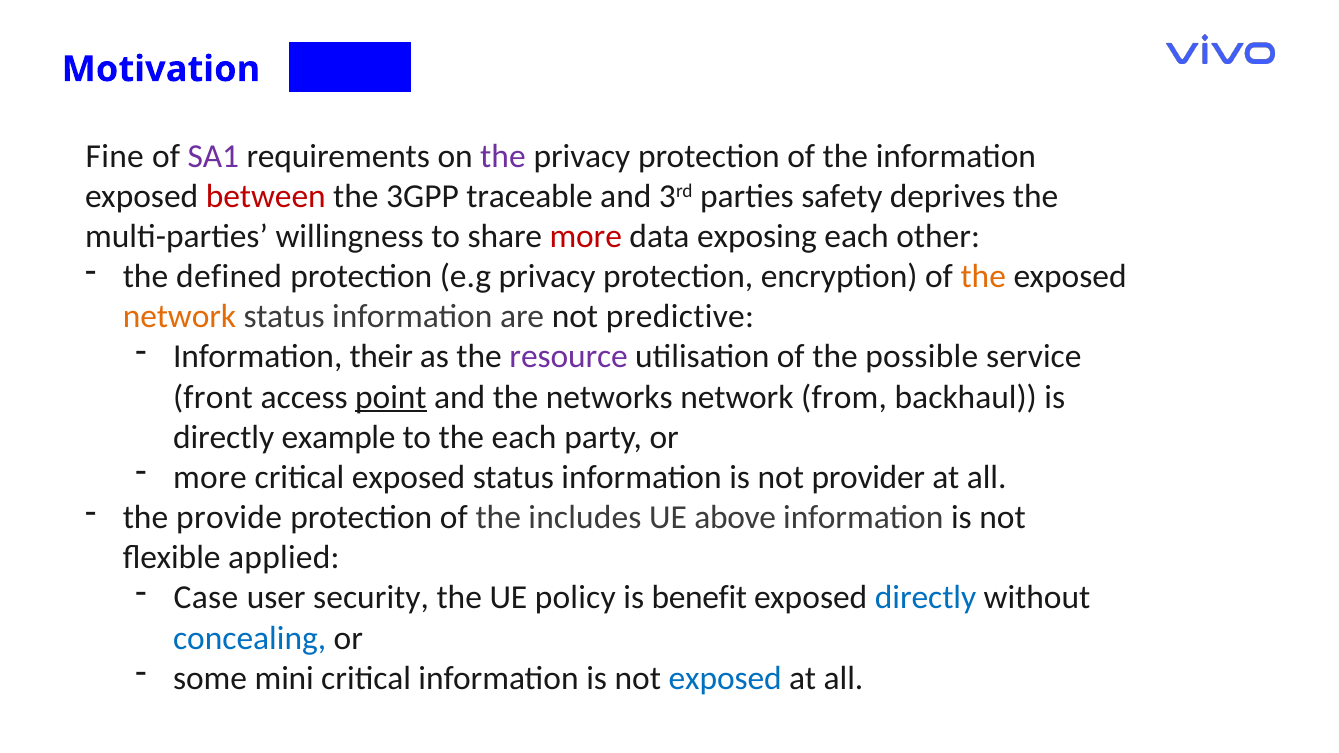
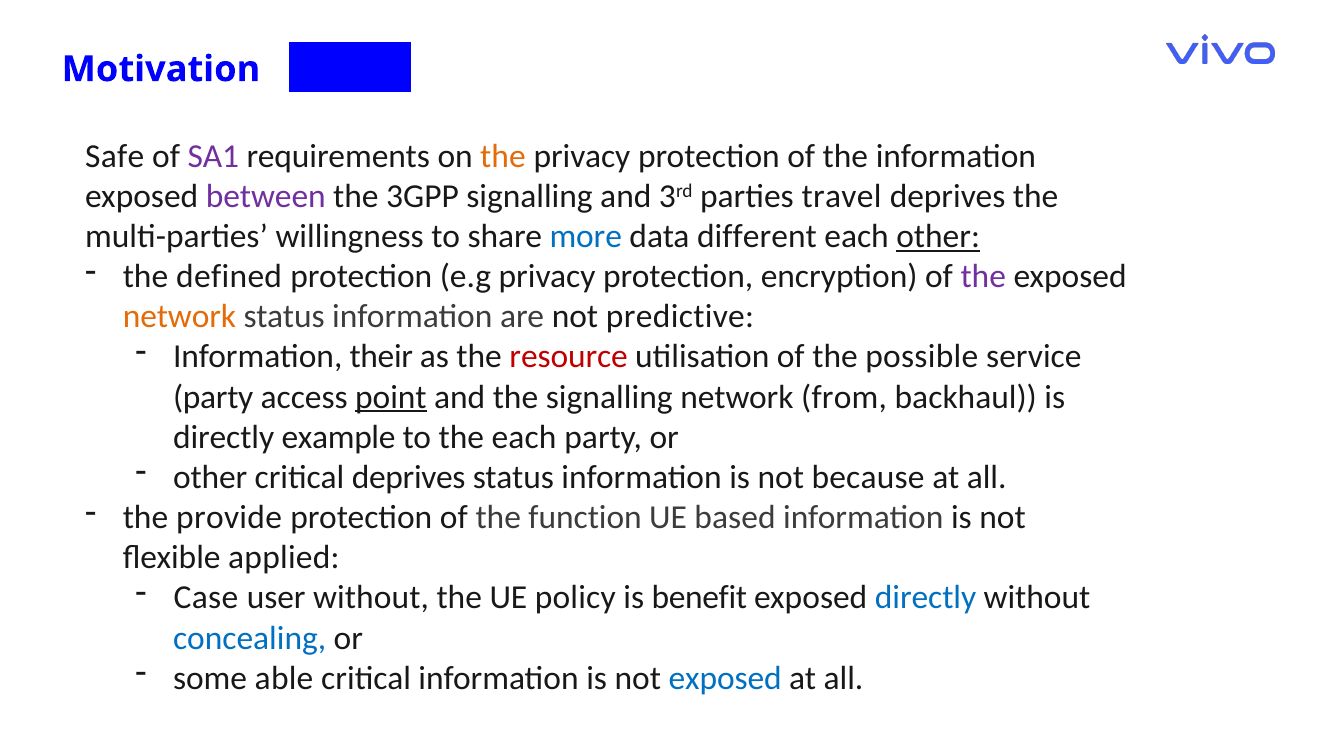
Fine: Fine -> Safe
the at (503, 156) colour: purple -> orange
between colour: red -> purple
3GPP traceable: traceable -> signalling
safety: safety -> travel
more at (586, 236) colour: red -> blue
exposing: exposing -> different
other at (938, 236) underline: none -> present
the at (983, 277) colour: orange -> purple
resource colour: purple -> red
front at (213, 397): front -> party
the networks: networks -> signalling
more at (210, 478): more -> other
critical exposed: exposed -> deprives
provider: provider -> because
includes: includes -> function
above: above -> based
user security: security -> without
mini: mini -> able
